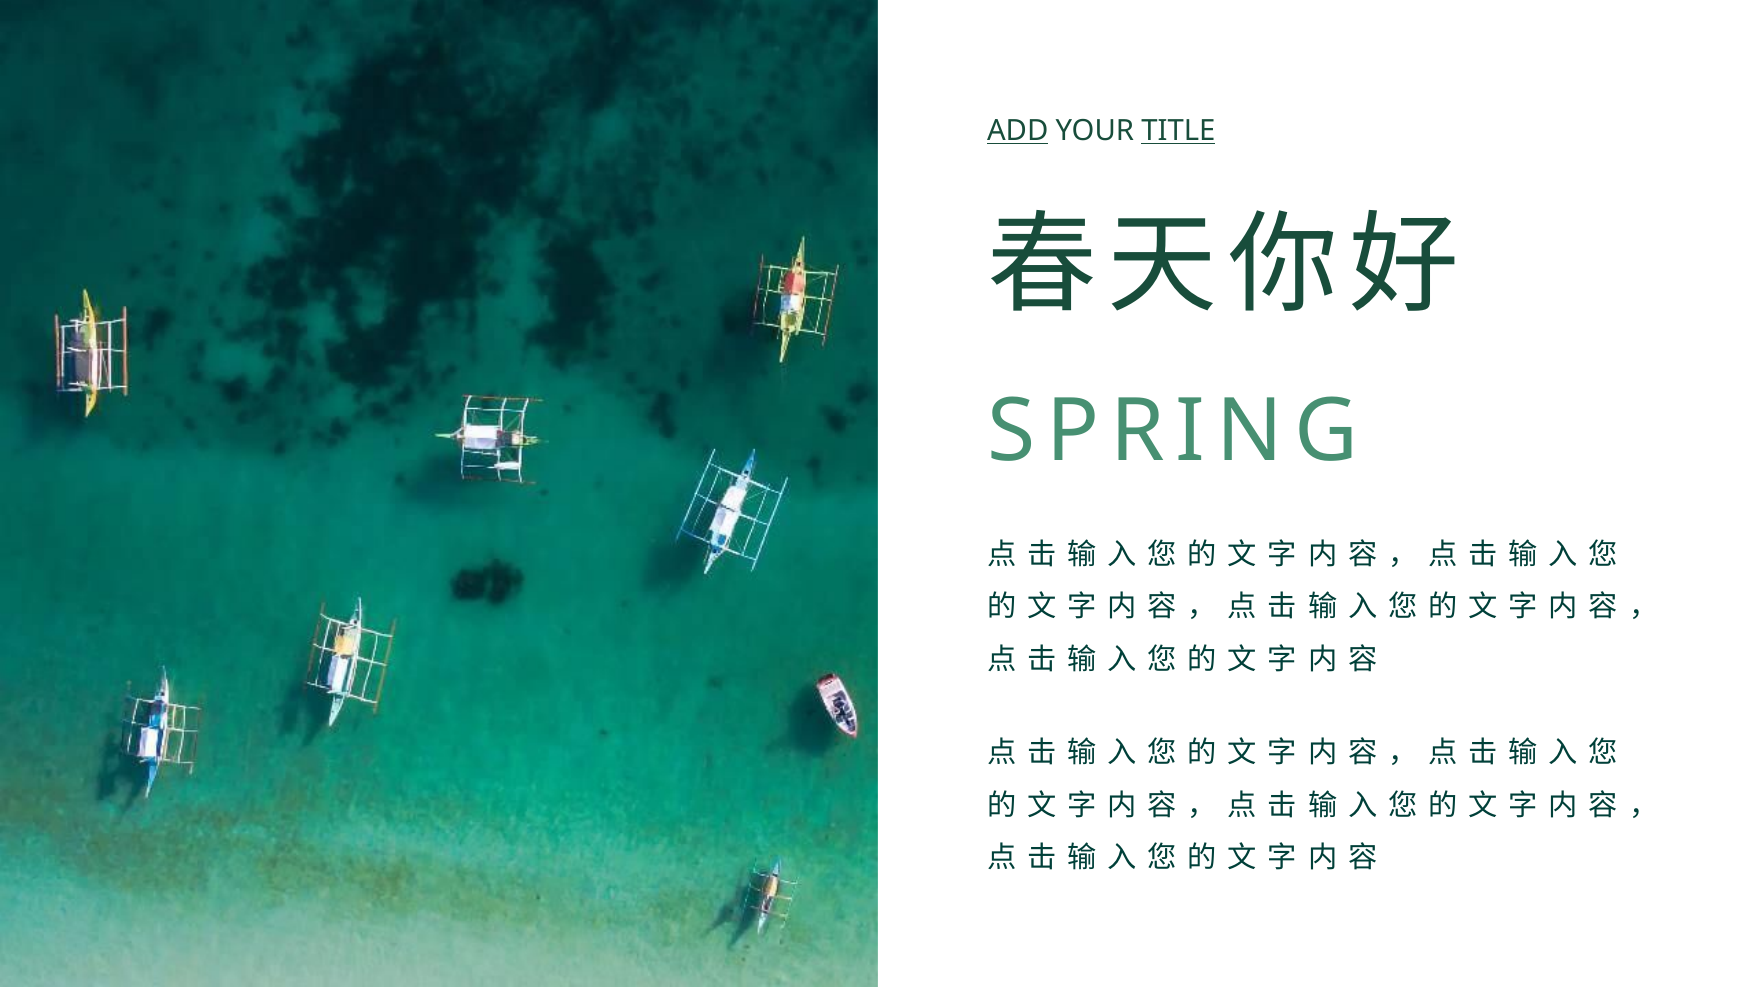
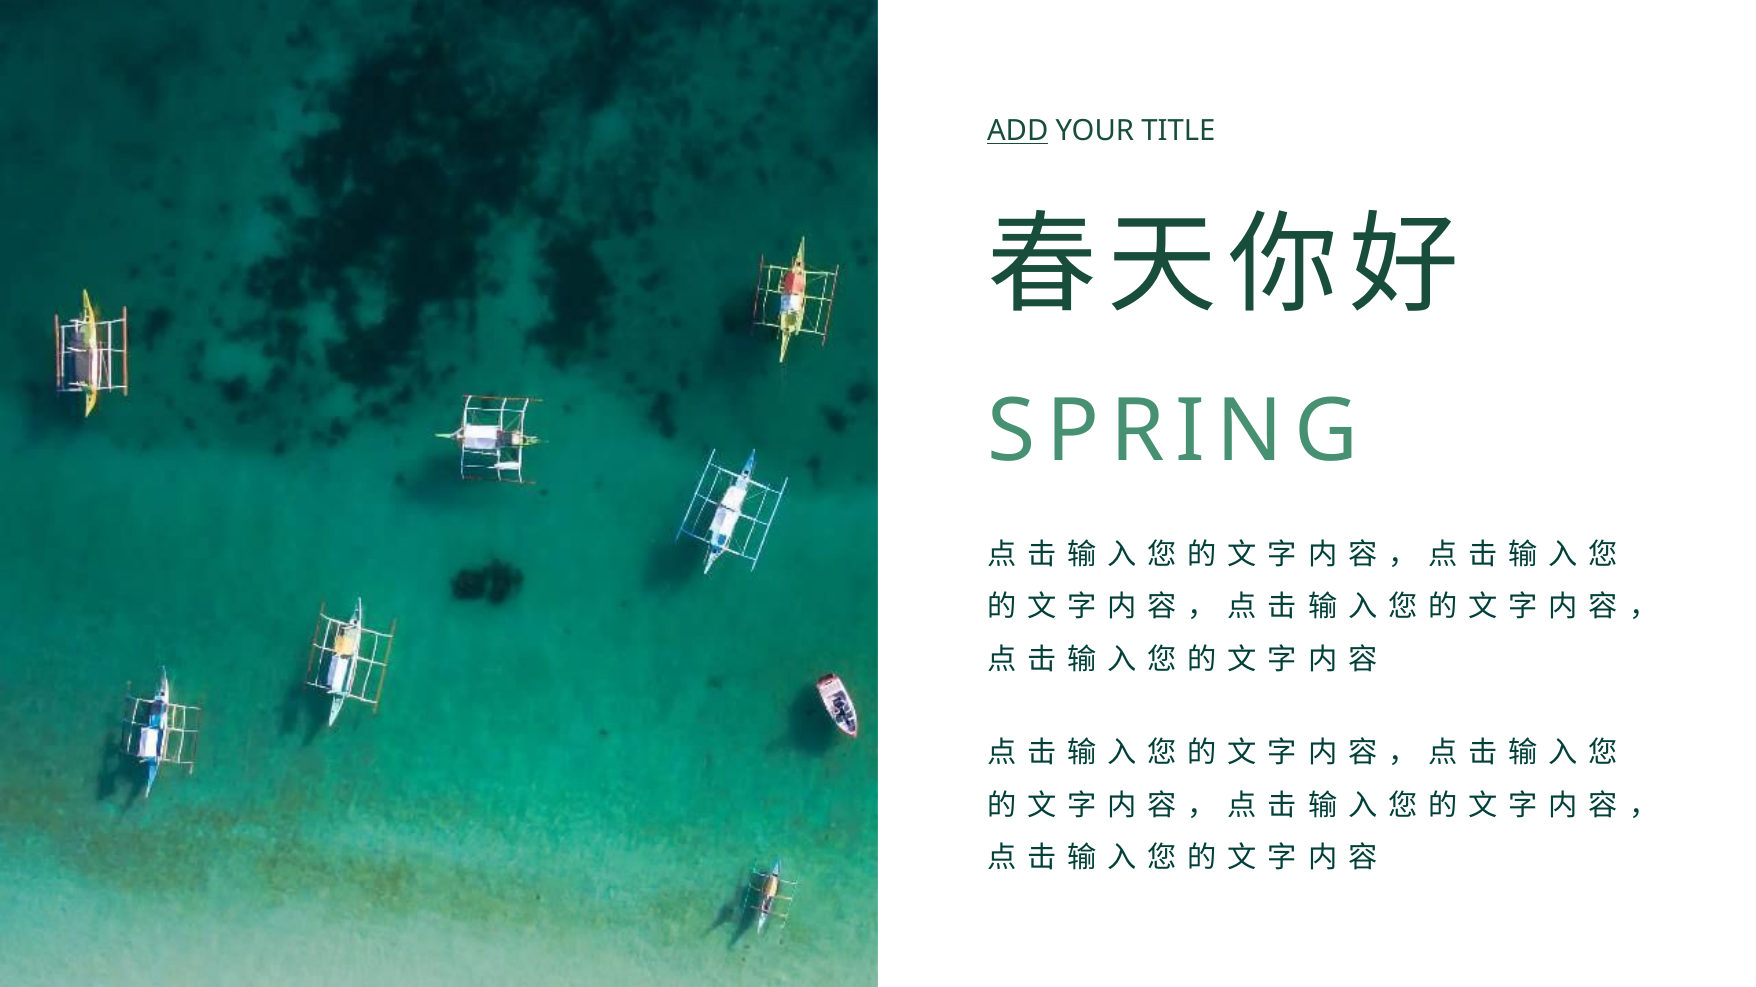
TITLE underline: present -> none
